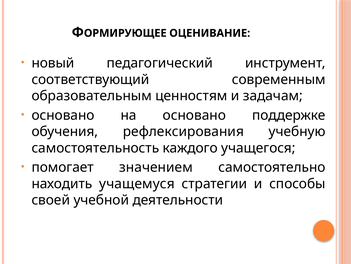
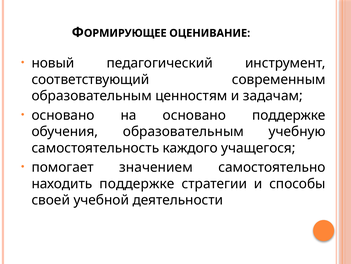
обучения рефлексирования: рефлексирования -> образовательным
находить учащемуся: учащемуся -> поддержке
